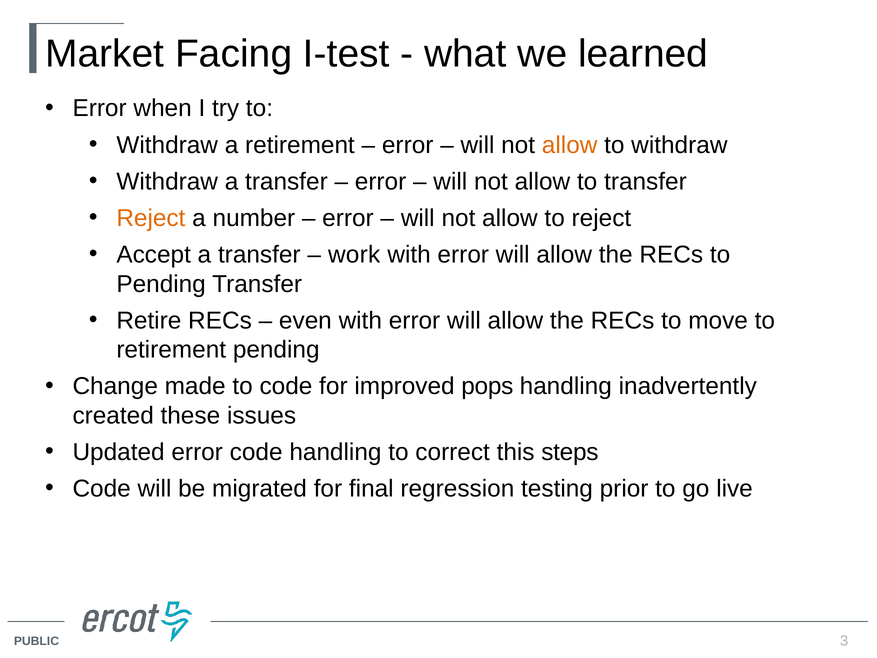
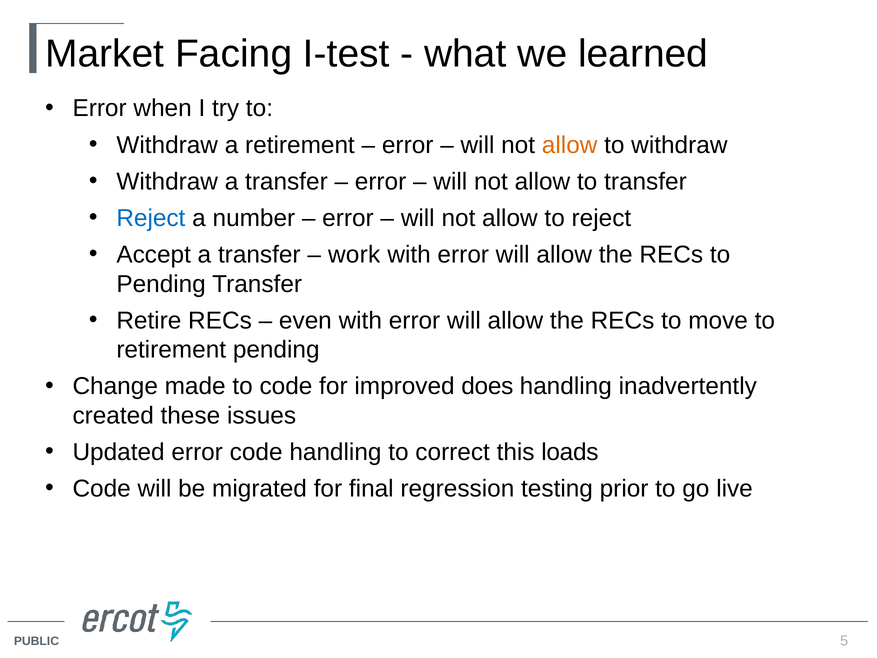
Reject at (151, 218) colour: orange -> blue
pops: pops -> does
steps: steps -> loads
3: 3 -> 5
